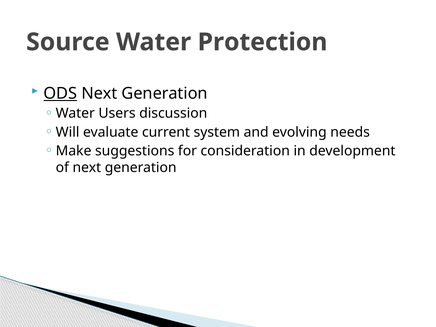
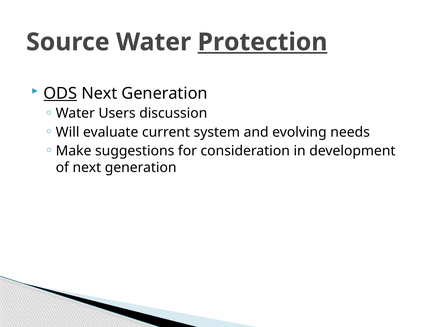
Protection underline: none -> present
